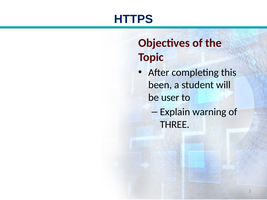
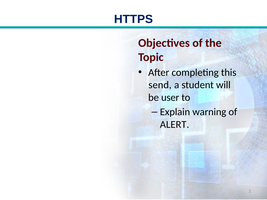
been: been -> send
THREE: THREE -> ALERT
